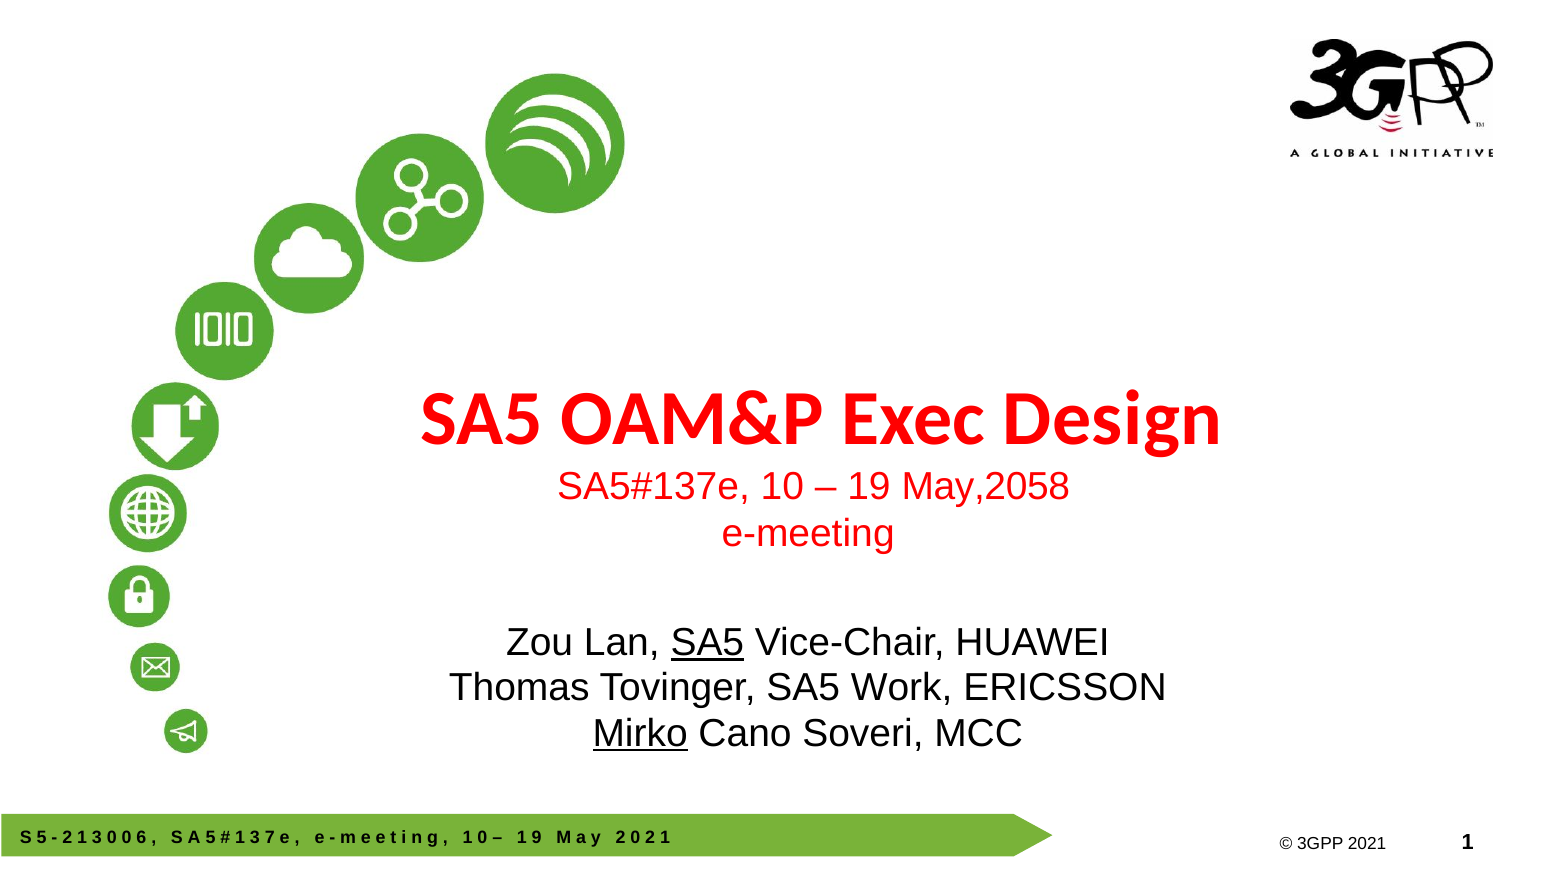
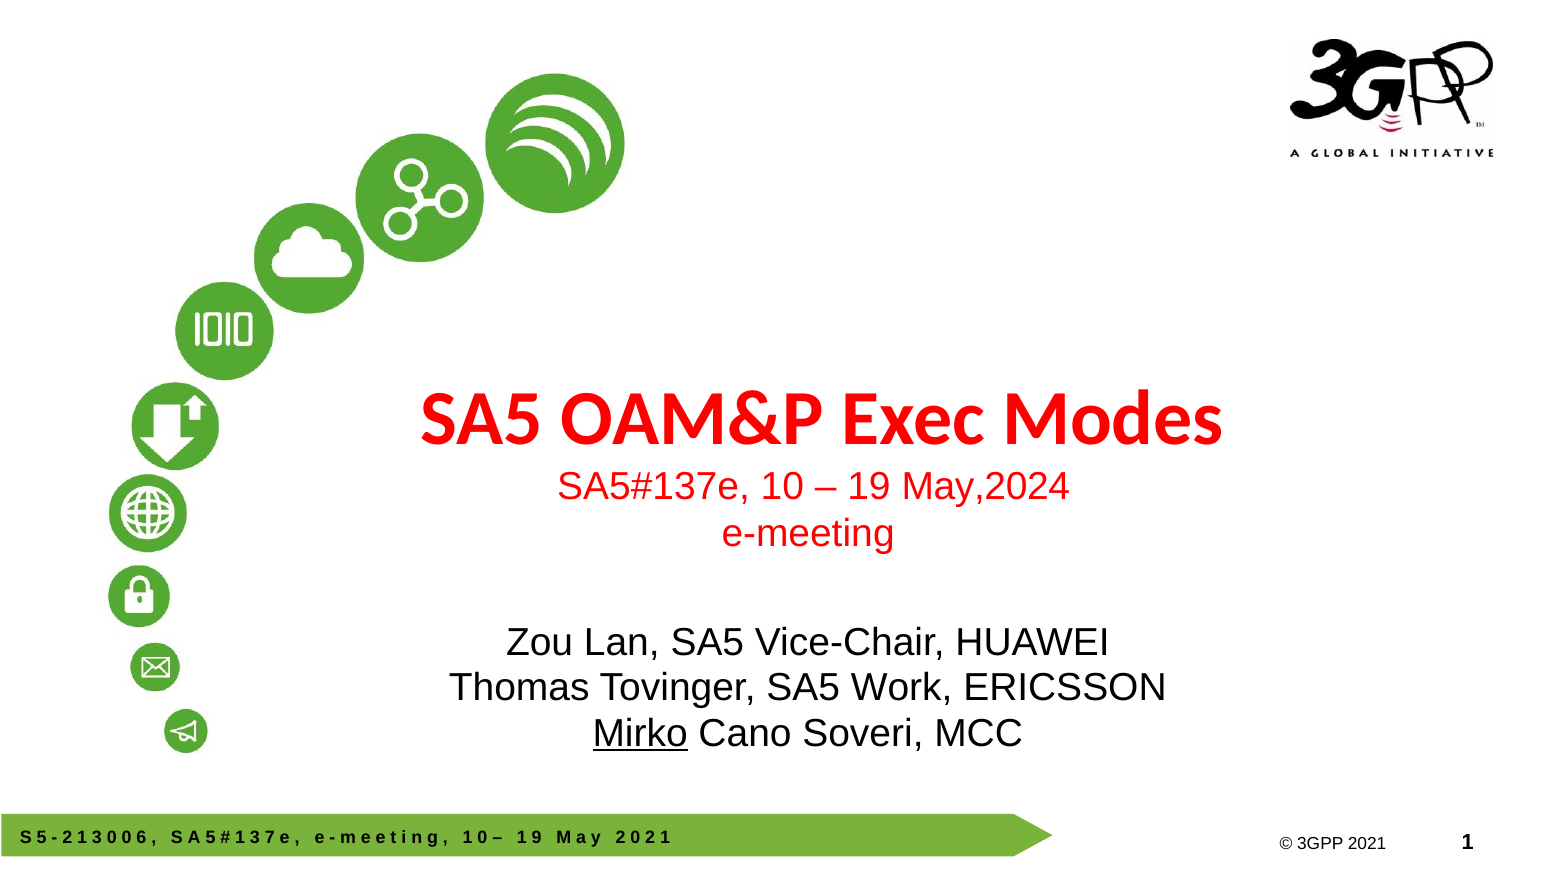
Design: Design -> Modes
May,2058: May,2058 -> May,2024
SA5 at (707, 642) underline: present -> none
